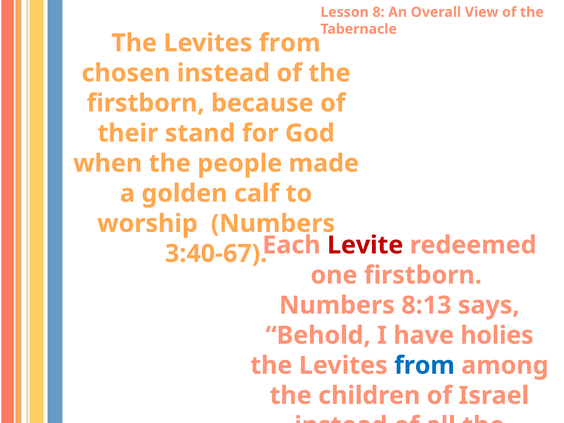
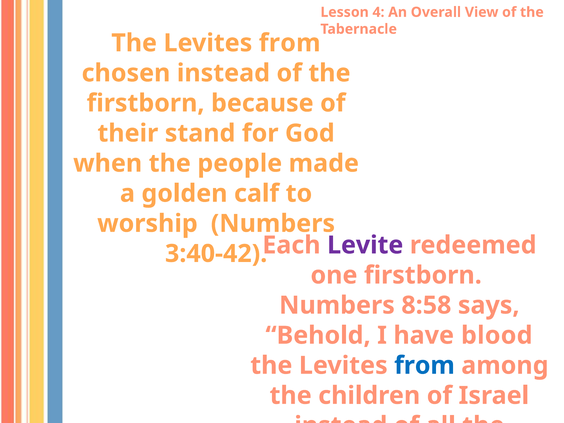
8: 8 -> 4
Levite colour: red -> purple
3:40-67: 3:40-67 -> 3:40-42
8:13: 8:13 -> 8:58
holies: holies -> blood
